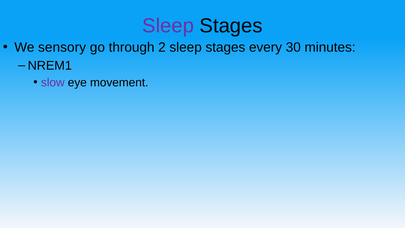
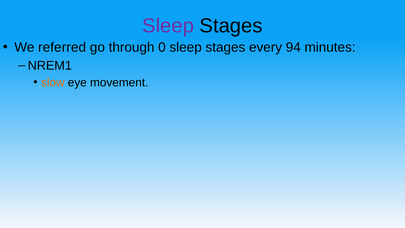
sensory: sensory -> referred
2: 2 -> 0
30: 30 -> 94
slow colour: purple -> orange
